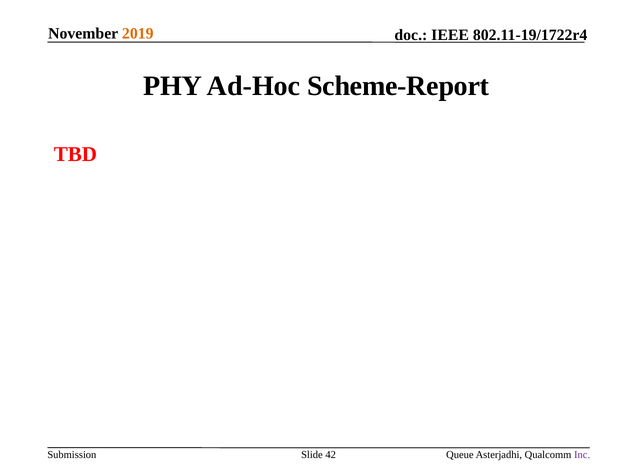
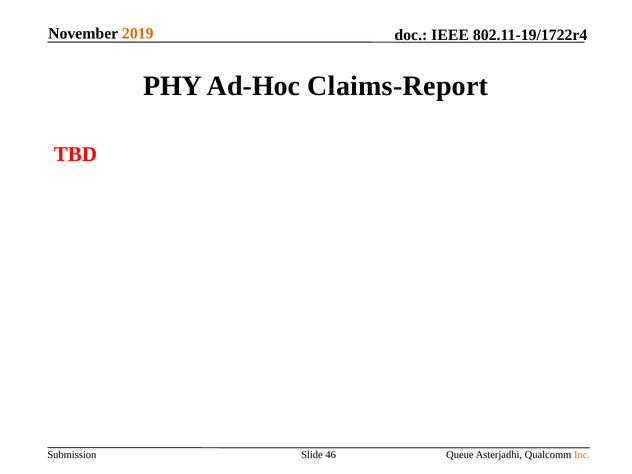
Scheme-Report: Scheme-Report -> Claims-Report
42: 42 -> 46
Inc colour: purple -> orange
